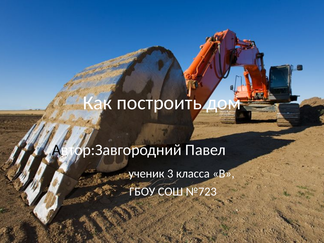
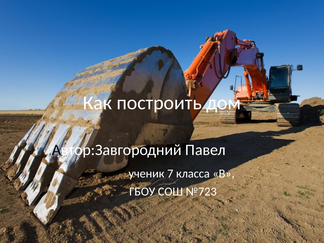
3: 3 -> 7
